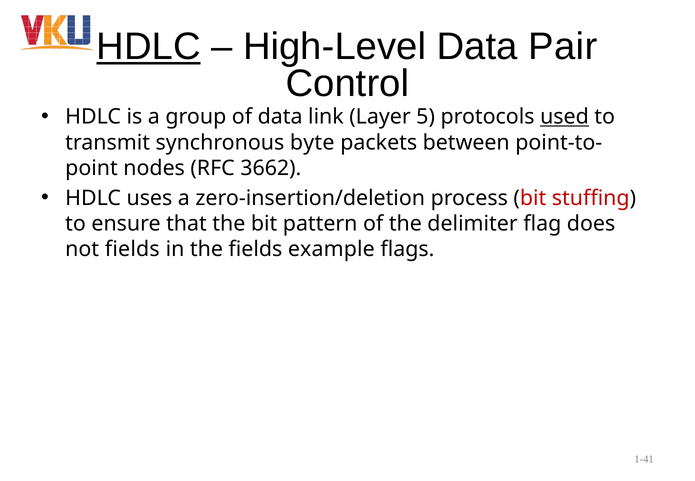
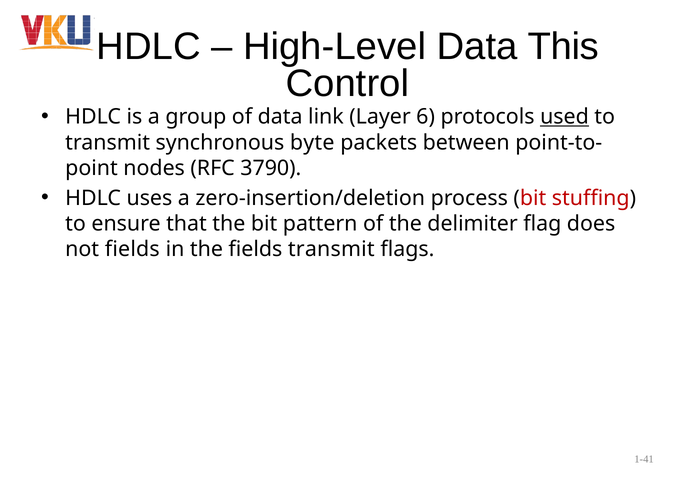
HDLC at (149, 47) underline: present -> none
Pair: Pair -> This
5: 5 -> 6
3662: 3662 -> 3790
fields example: example -> transmit
